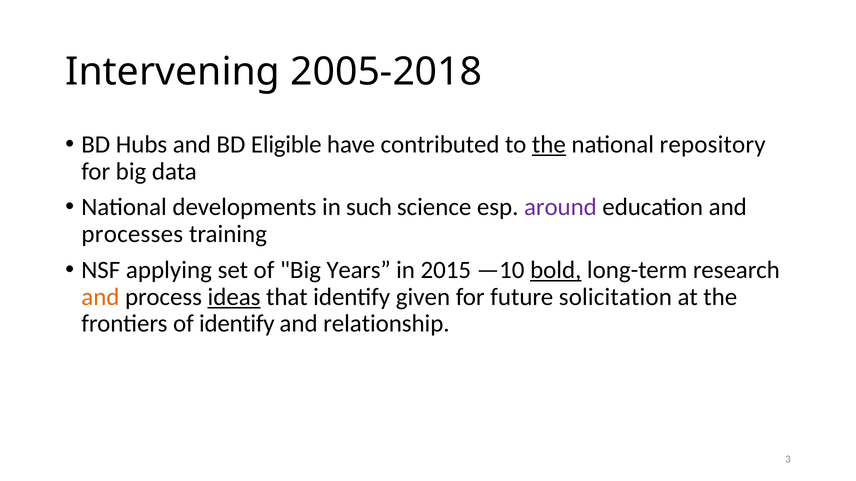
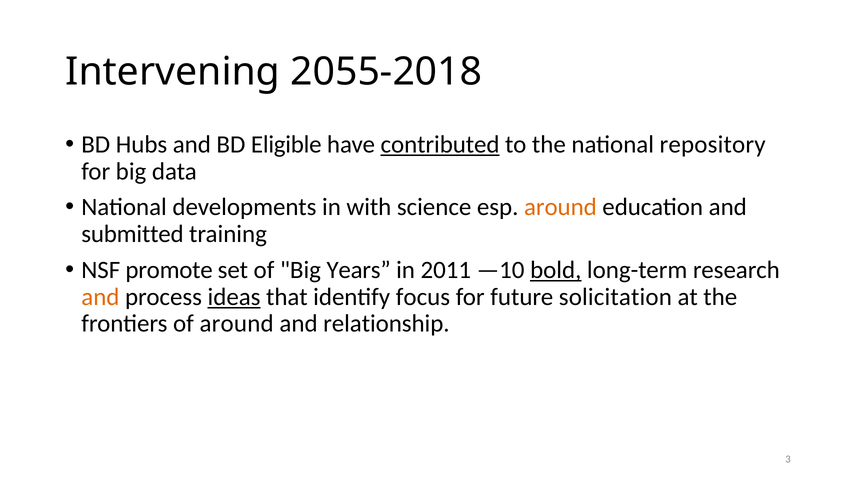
2005-2018: 2005-2018 -> 2055-2018
contributed underline: none -> present
the at (549, 145) underline: present -> none
such: such -> with
around at (560, 207) colour: purple -> orange
processes: processes -> submitted
applying: applying -> promote
2015: 2015 -> 2011
given: given -> focus
of identify: identify -> around
